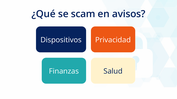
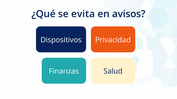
scam: scam -> evita
